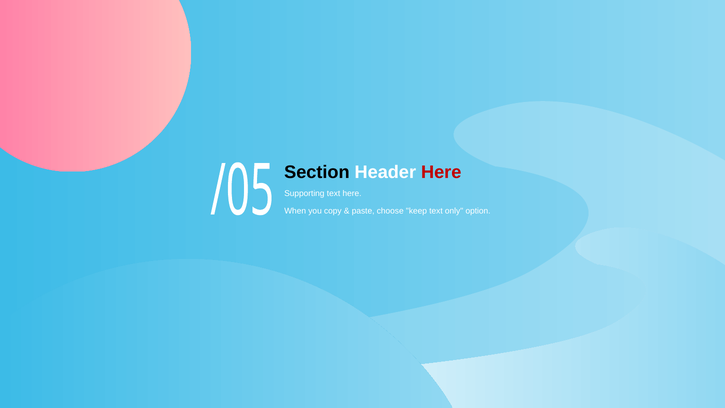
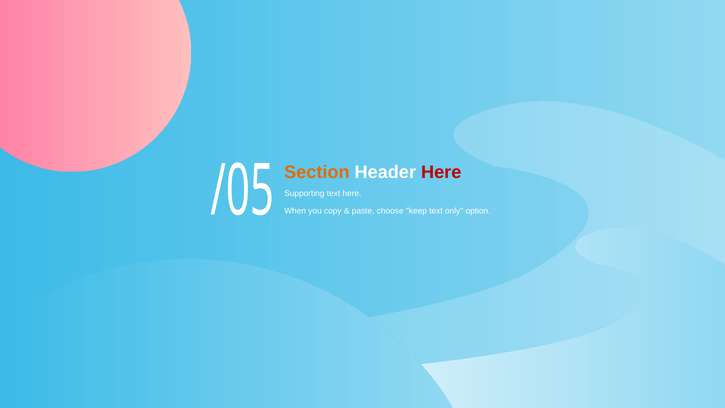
Section colour: black -> orange
